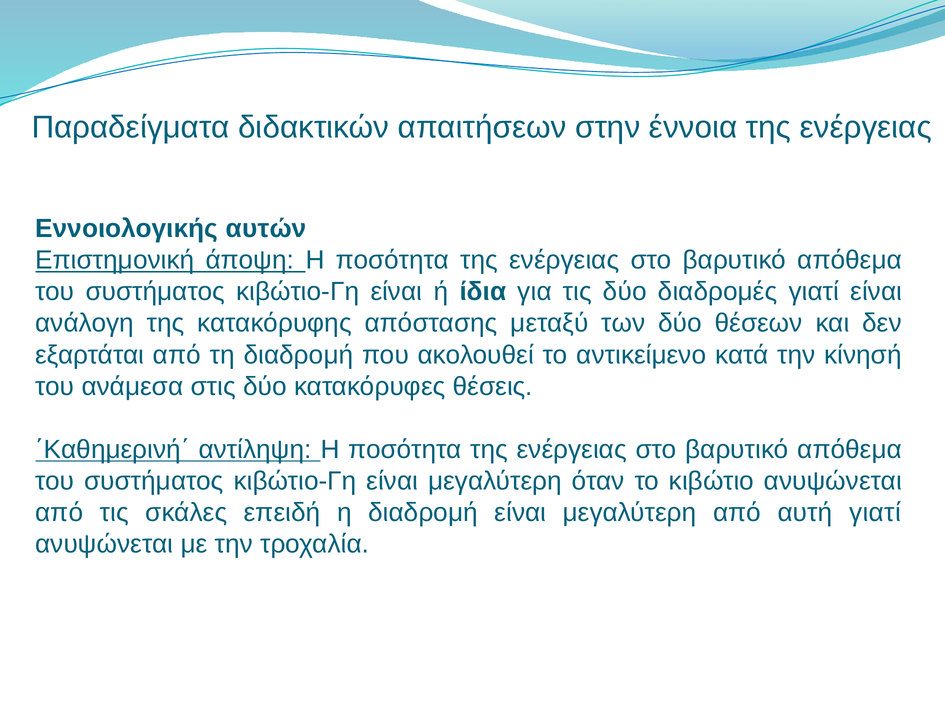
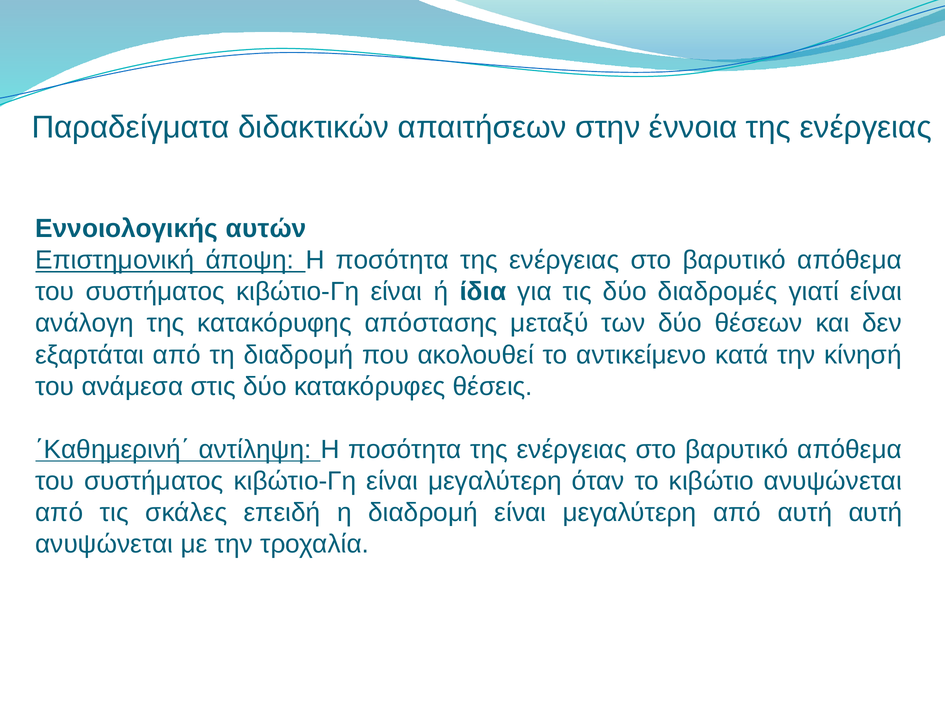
αυτή γιατί: γιατί -> αυτή
